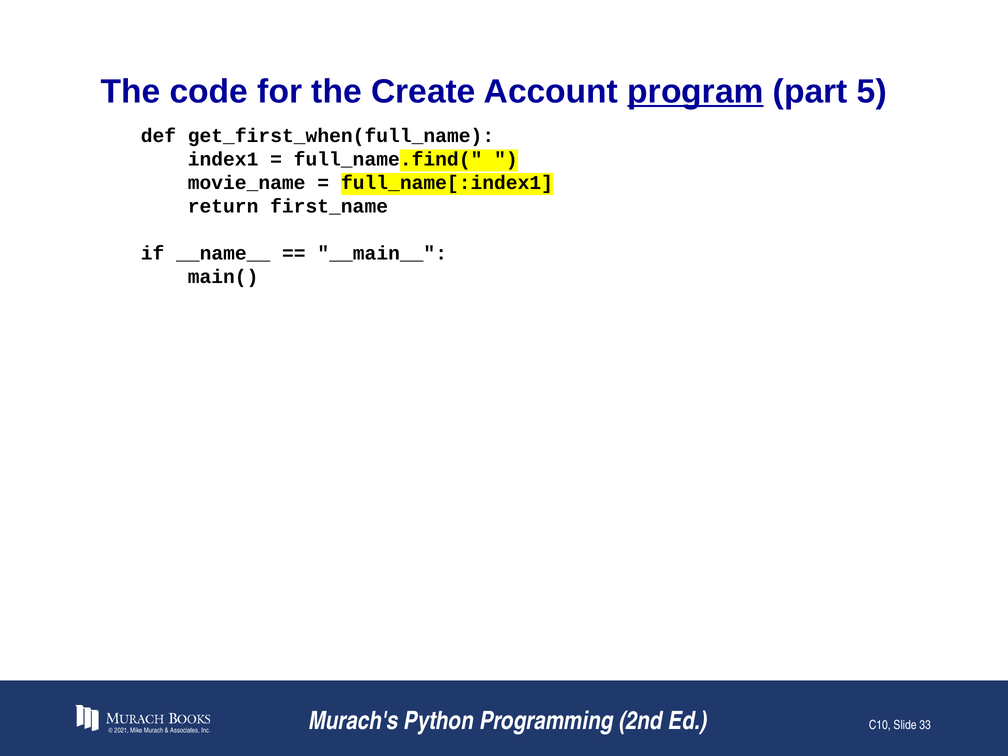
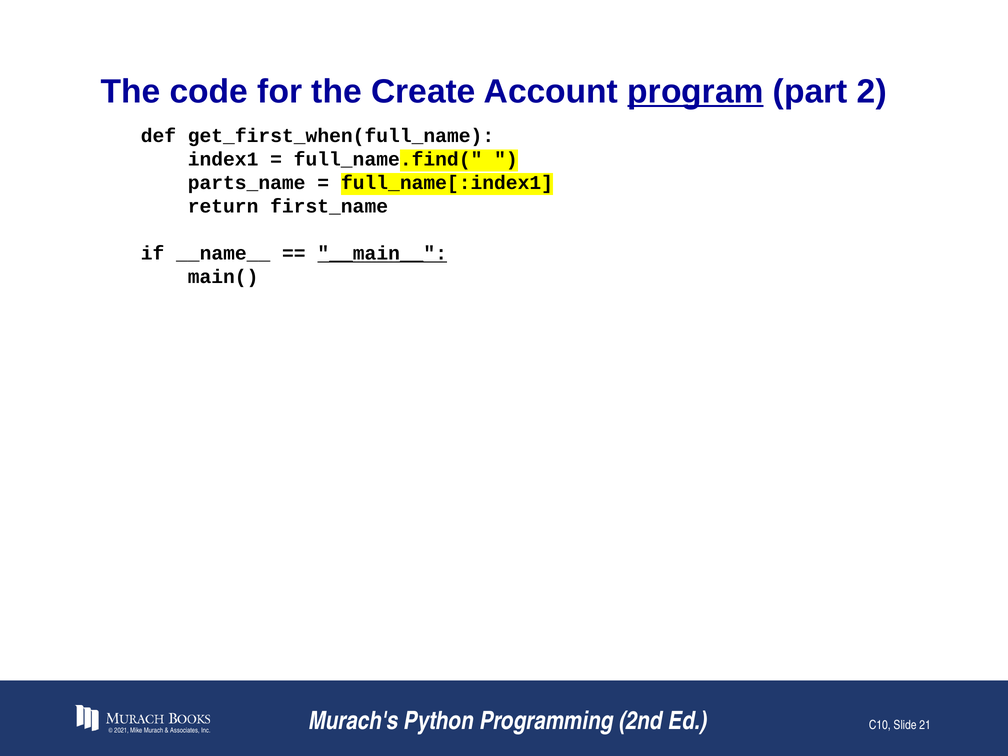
5: 5 -> 2
movie_name: movie_name -> parts_name
__main__ underline: none -> present
33: 33 -> 21
